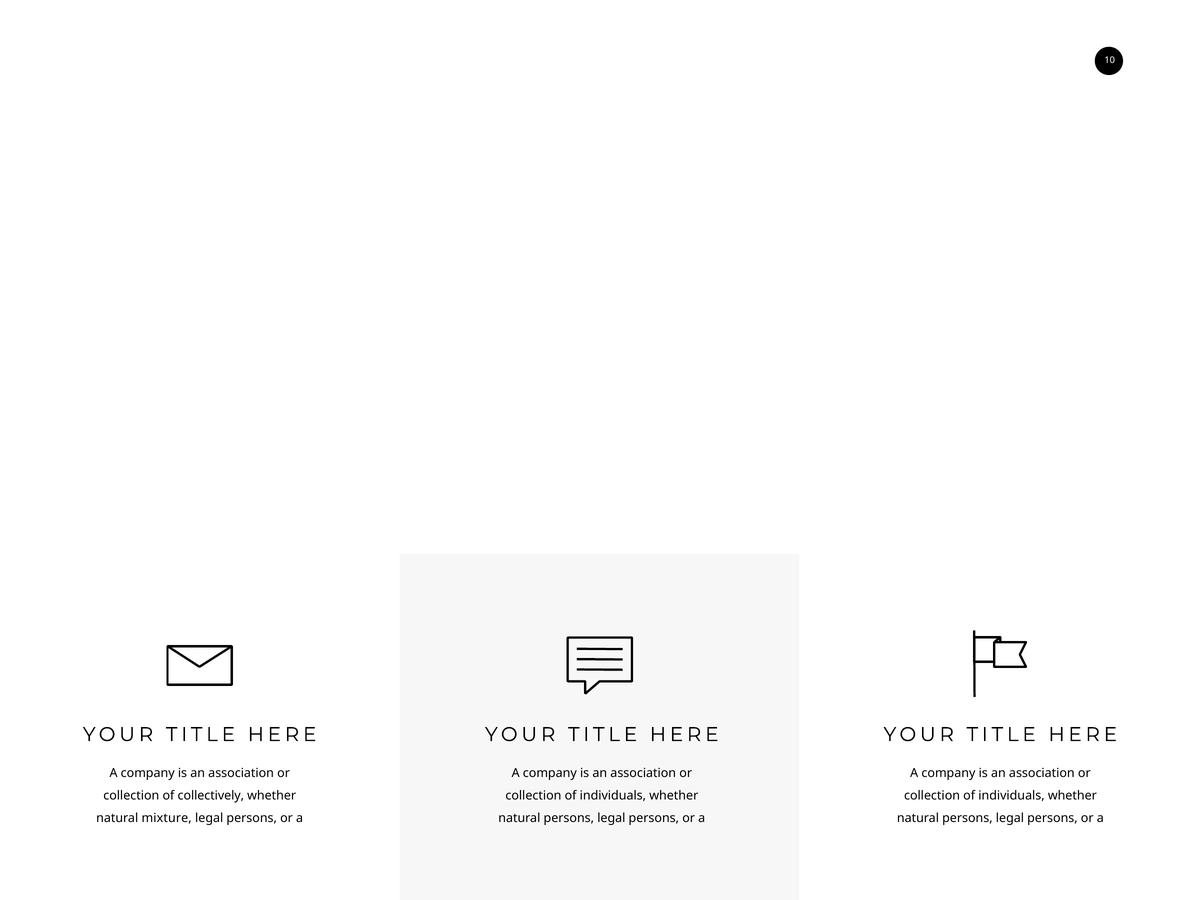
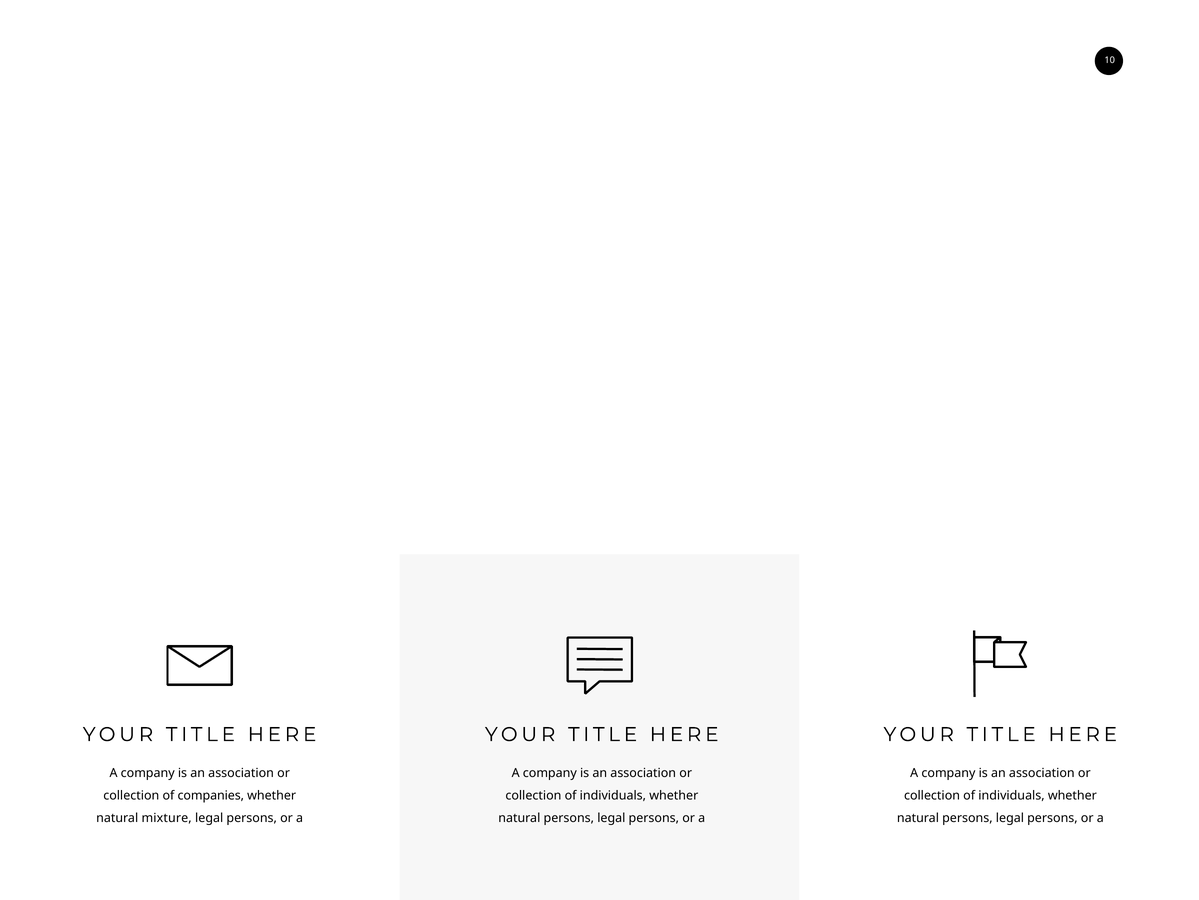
collectively: collectively -> companies
